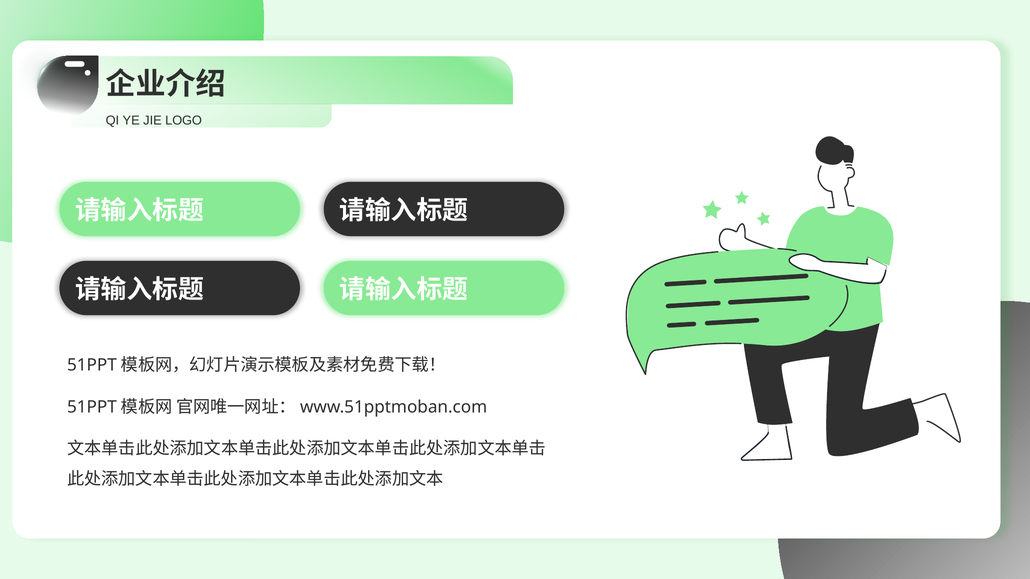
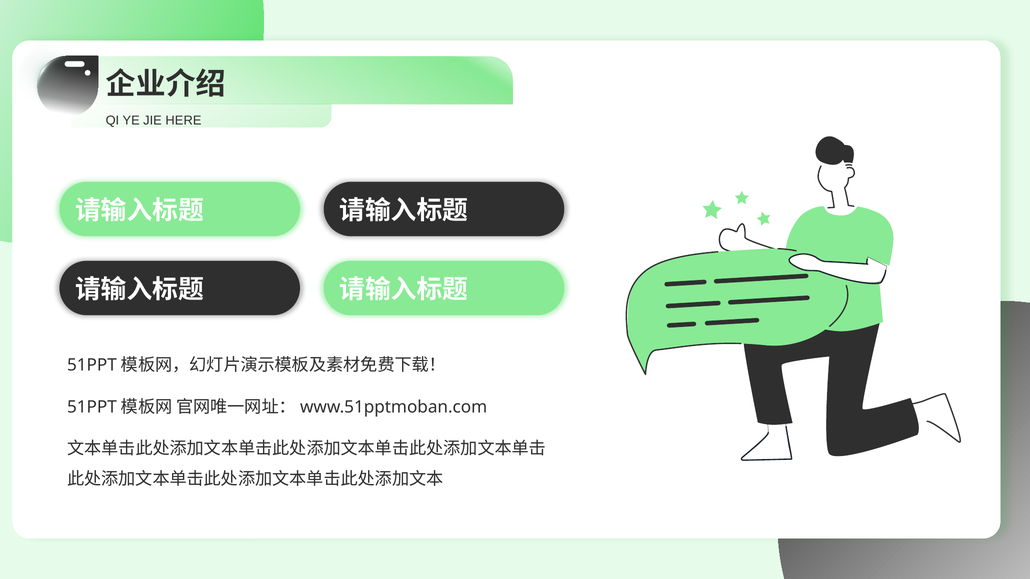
LOGO: LOGO -> HERE
